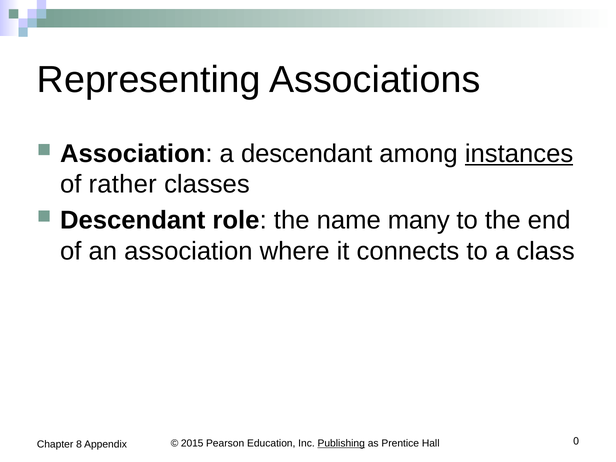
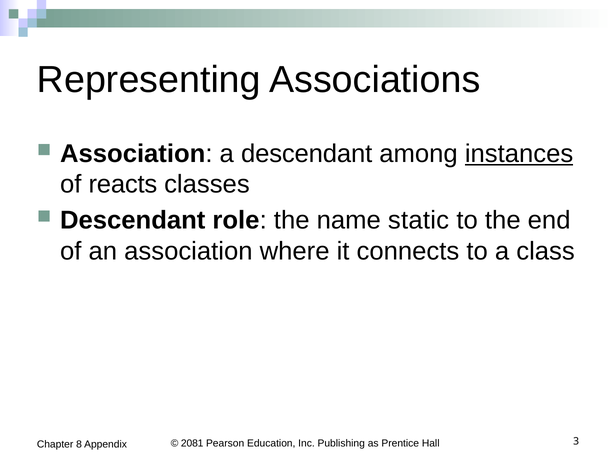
rather: rather -> reacts
many: many -> static
2015: 2015 -> 2081
Publishing underline: present -> none
0: 0 -> 3
